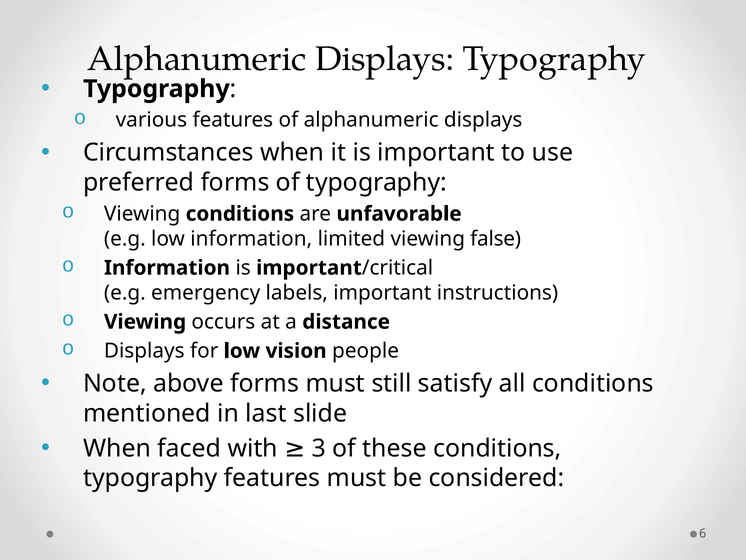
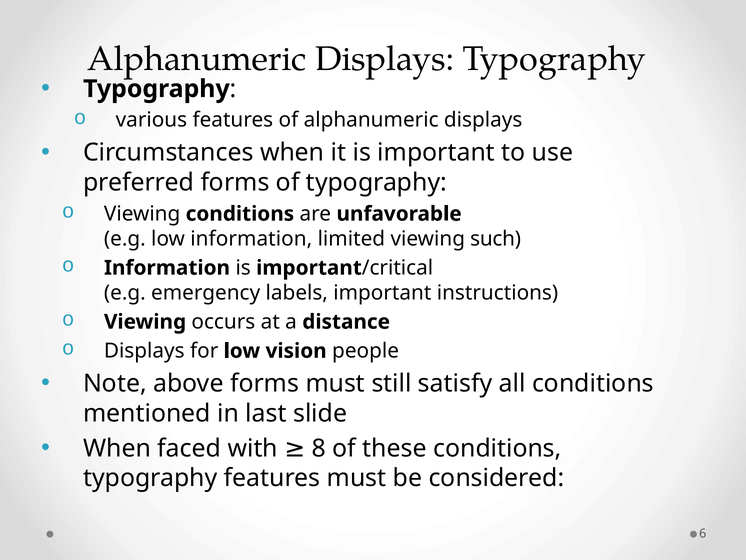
false: false -> such
3: 3 -> 8
